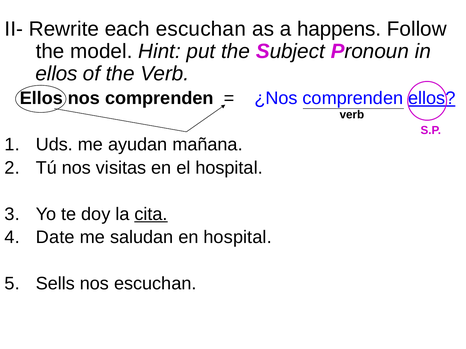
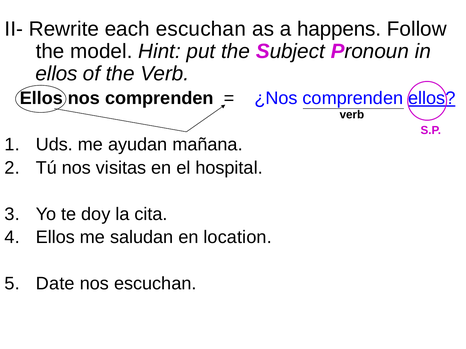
cita underline: present -> none
Date at (55, 238): Date -> Ellos
en hospital: hospital -> location
Sells: Sells -> Date
